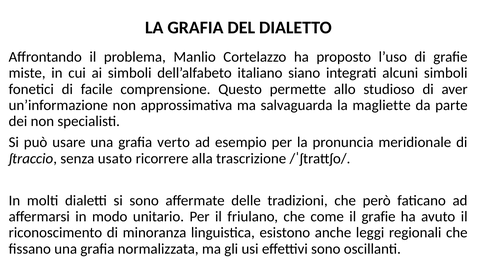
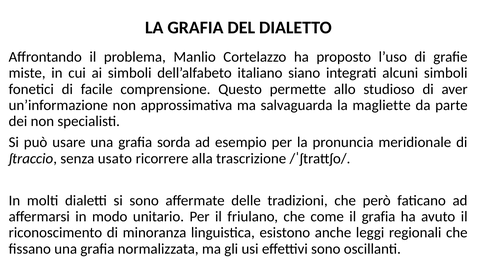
verto: verto -> sorda
il grafie: grafie -> grafia
